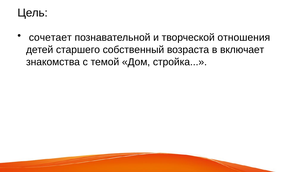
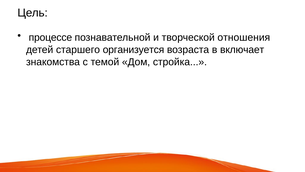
сочетает: сочетает -> процессе
собственный: собственный -> организуется
